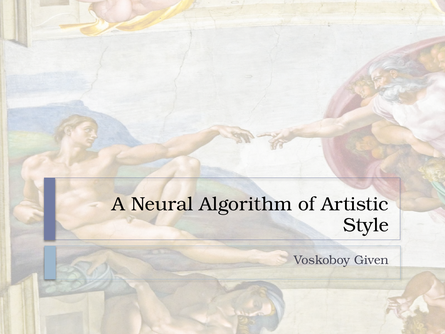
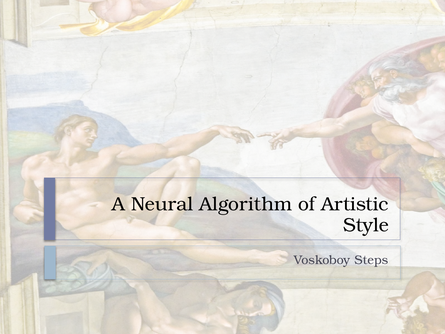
Given: Given -> Steps
